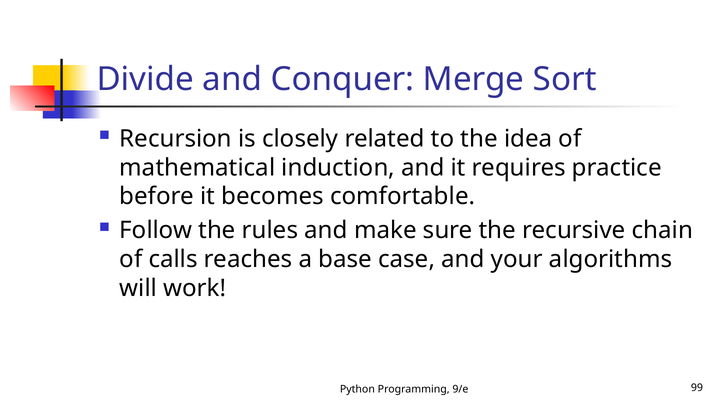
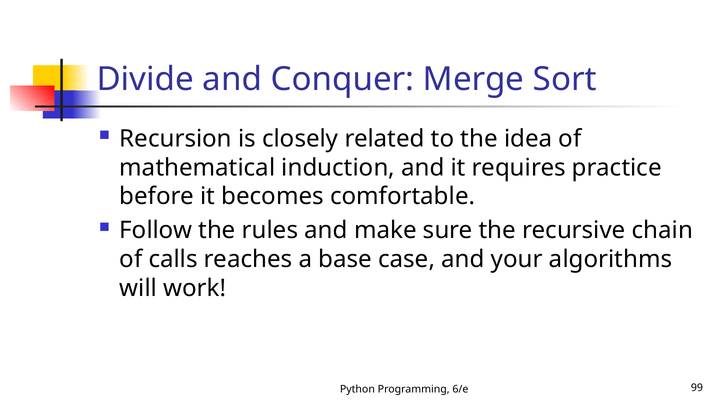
9/e: 9/e -> 6/e
